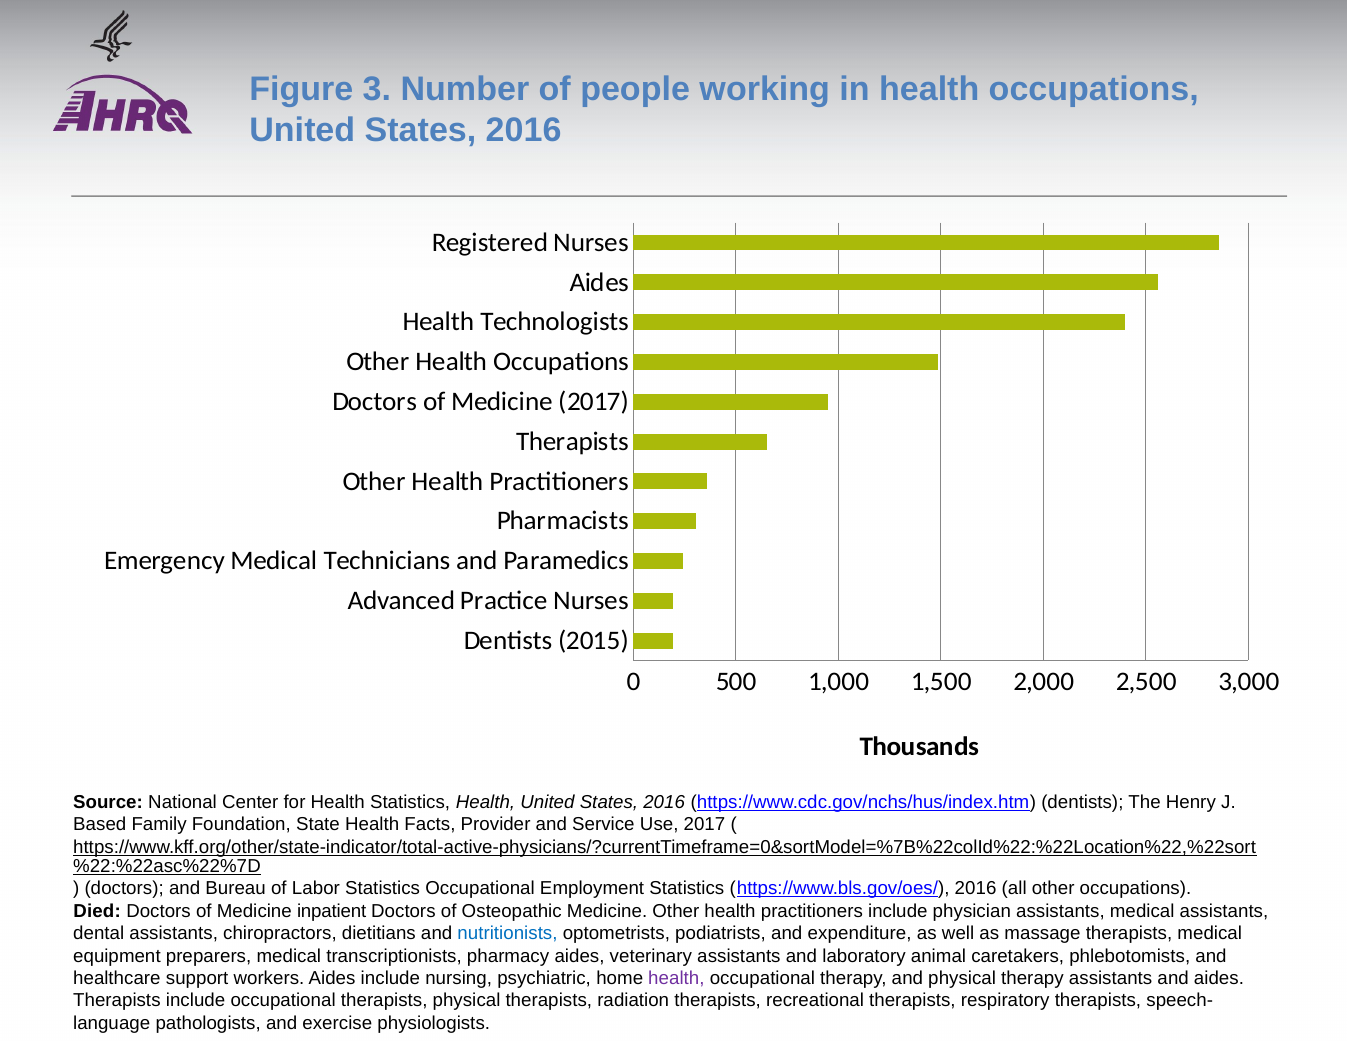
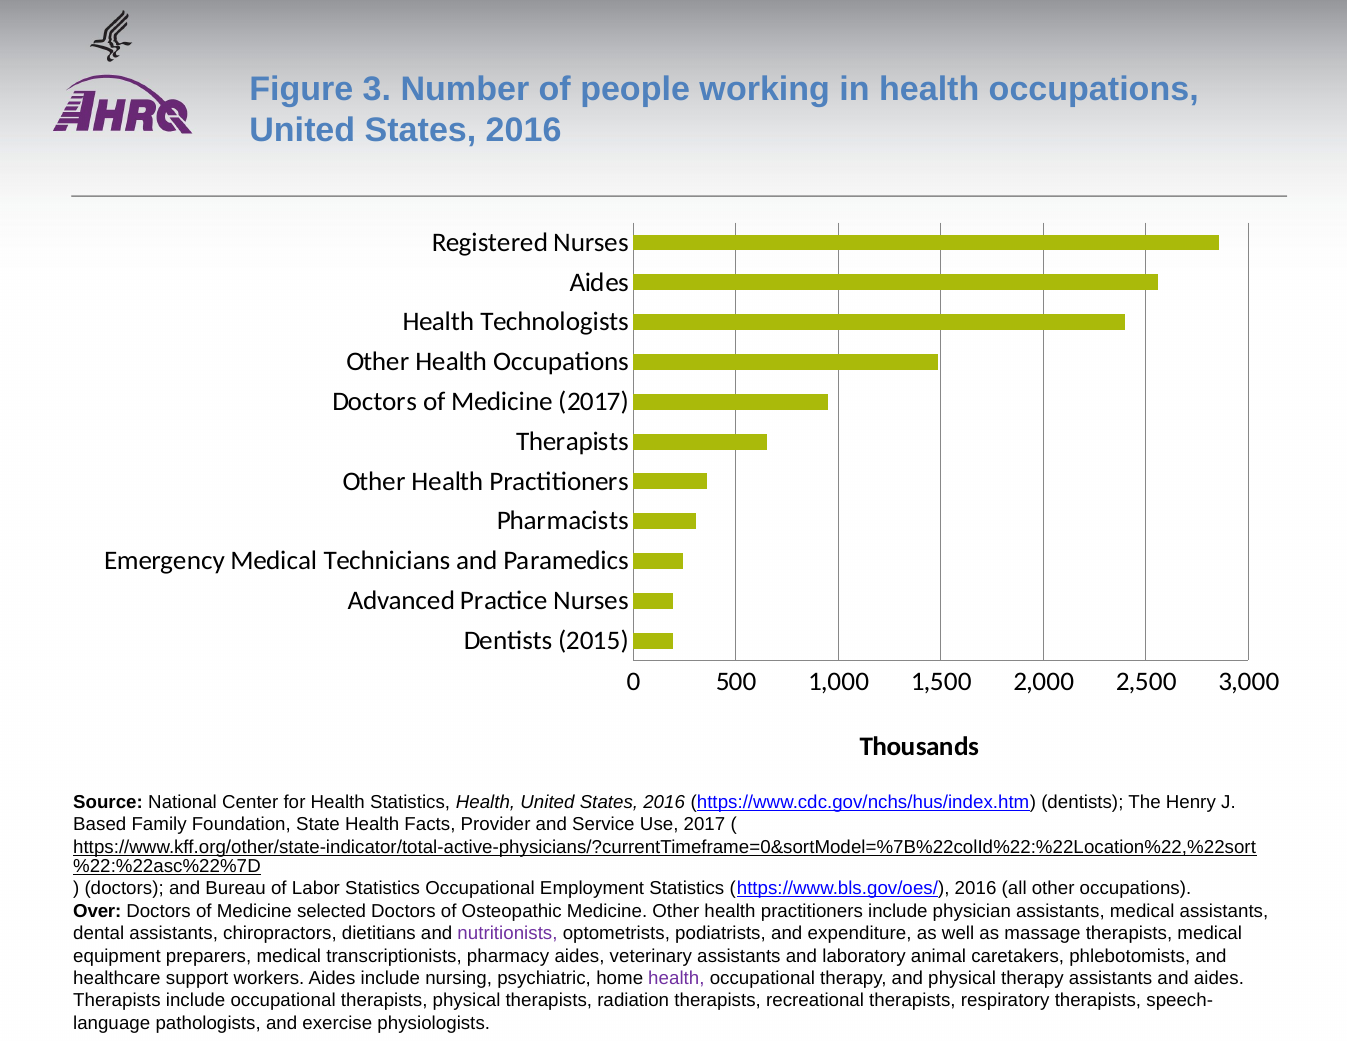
Died: Died -> Over
inpatient: inpatient -> selected
nutritionists colour: blue -> purple
